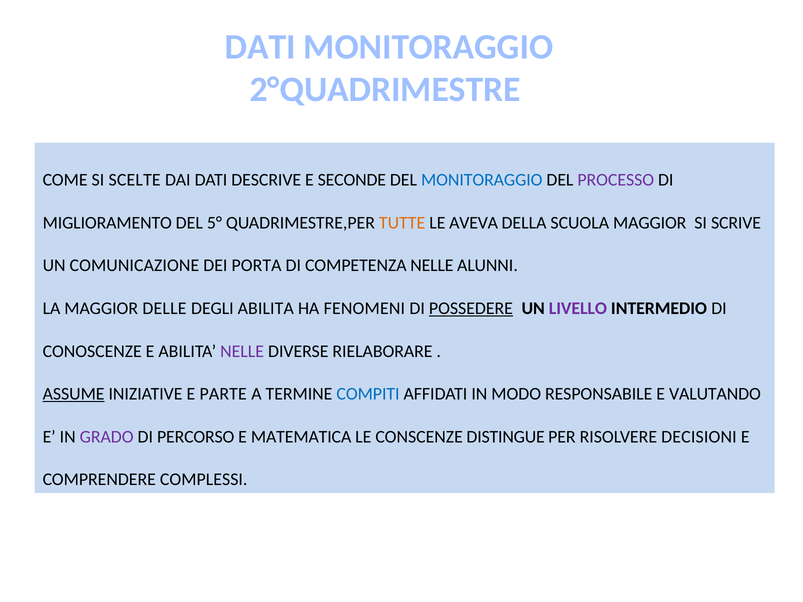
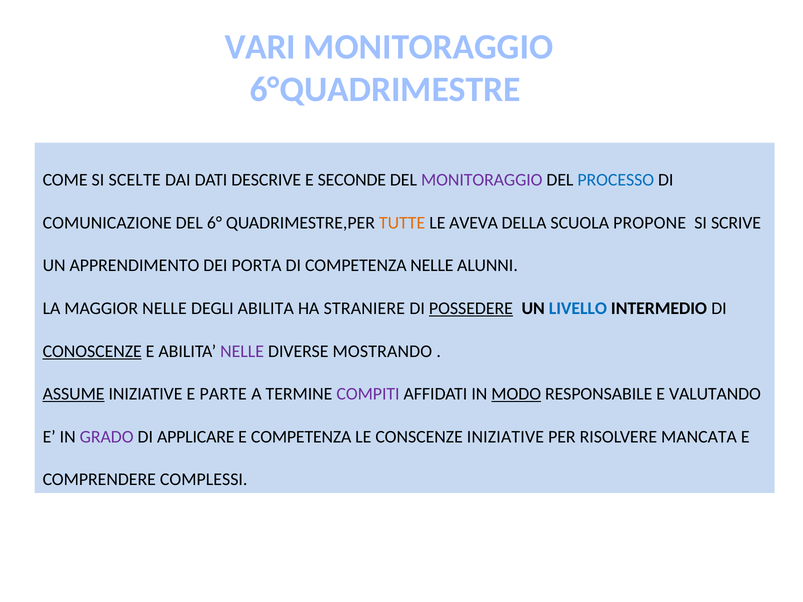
DATI at (260, 47): DATI -> VARI
2°QUADRIMESTRE: 2°QUADRIMESTRE -> 6°QUADRIMESTRE
MONITORAGGIO at (482, 180) colour: blue -> purple
PROCESSO colour: purple -> blue
MIGLIORAMENTO: MIGLIORAMENTO -> COMUNICAZIONE
5°: 5° -> 6°
SCUOLA MAGGIOR: MAGGIOR -> PROPONE
COMUNICAZIONE: COMUNICAZIONE -> APPRENDIMENTO
MAGGIOR DELLE: DELLE -> NELLE
FENOMENI: FENOMENI -> STRANIERE
LIVELLO colour: purple -> blue
CONOSCENZE underline: none -> present
RIELABORARE: RIELABORARE -> MOSTRANDO
COMPITI colour: blue -> purple
MODO underline: none -> present
PERCORSO: PERCORSO -> APPLICARE
E MATEMATICA: MATEMATICA -> COMPETENZA
CONSCENZE DISTINGUE: DISTINGUE -> INIZIATIVE
DECISIONI: DECISIONI -> MANCATA
